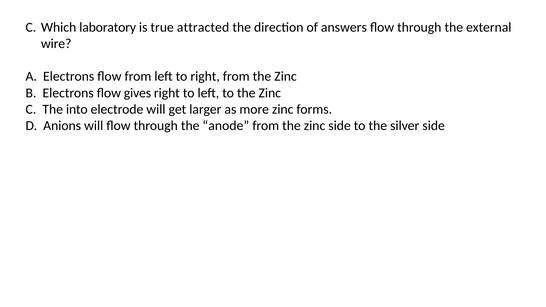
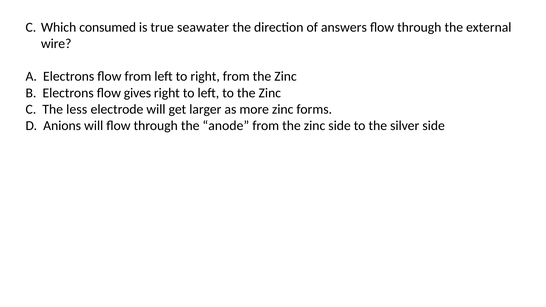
laboratory: laboratory -> consumed
attracted: attracted -> seawater
into: into -> less
